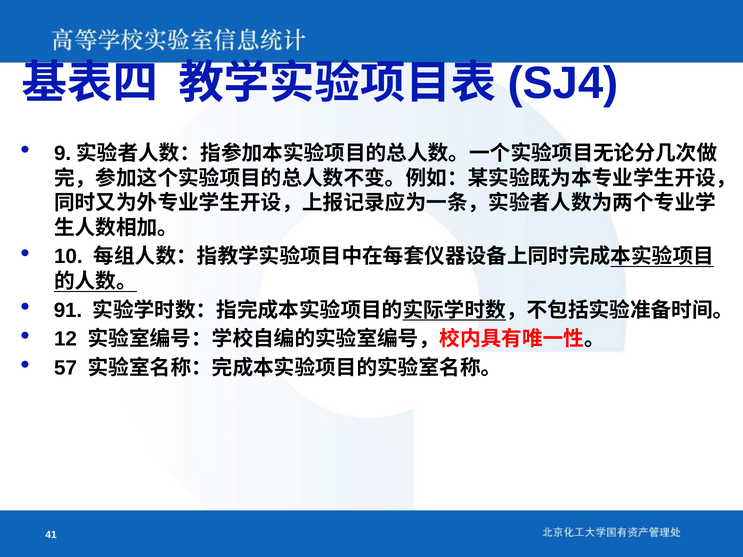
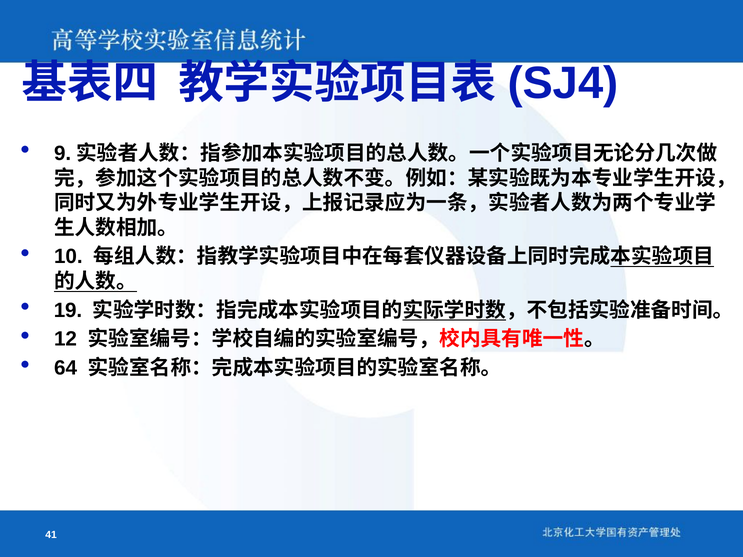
91: 91 -> 19
57: 57 -> 64
